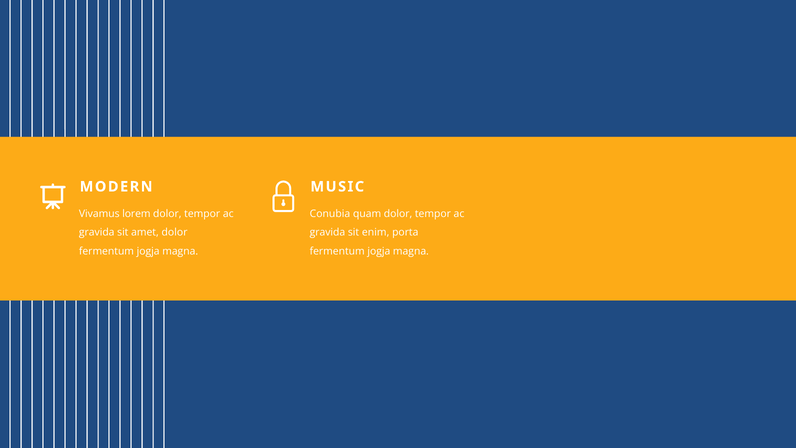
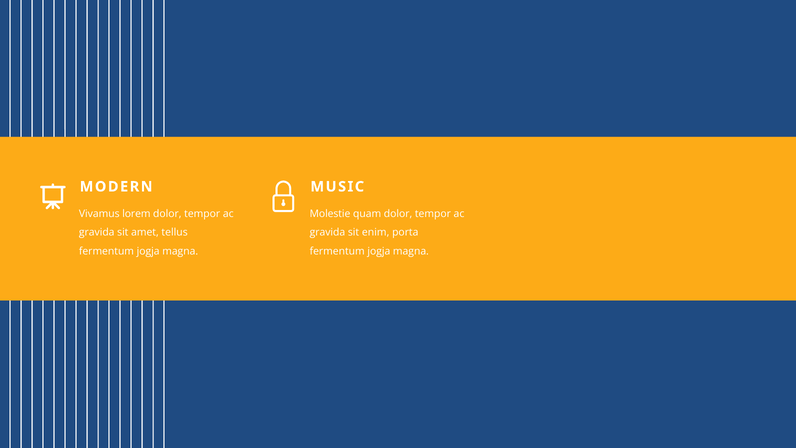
Conubia: Conubia -> Molestie
amet dolor: dolor -> tellus
